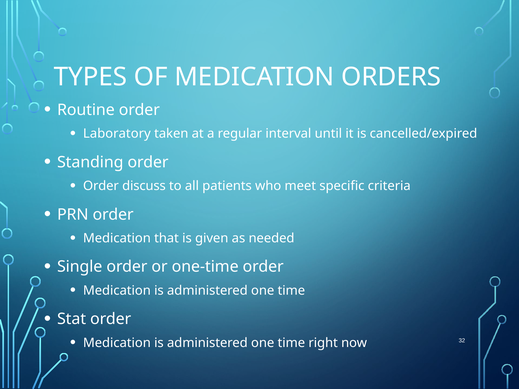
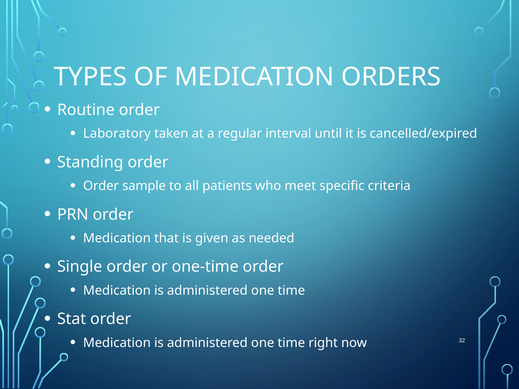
discuss: discuss -> sample
